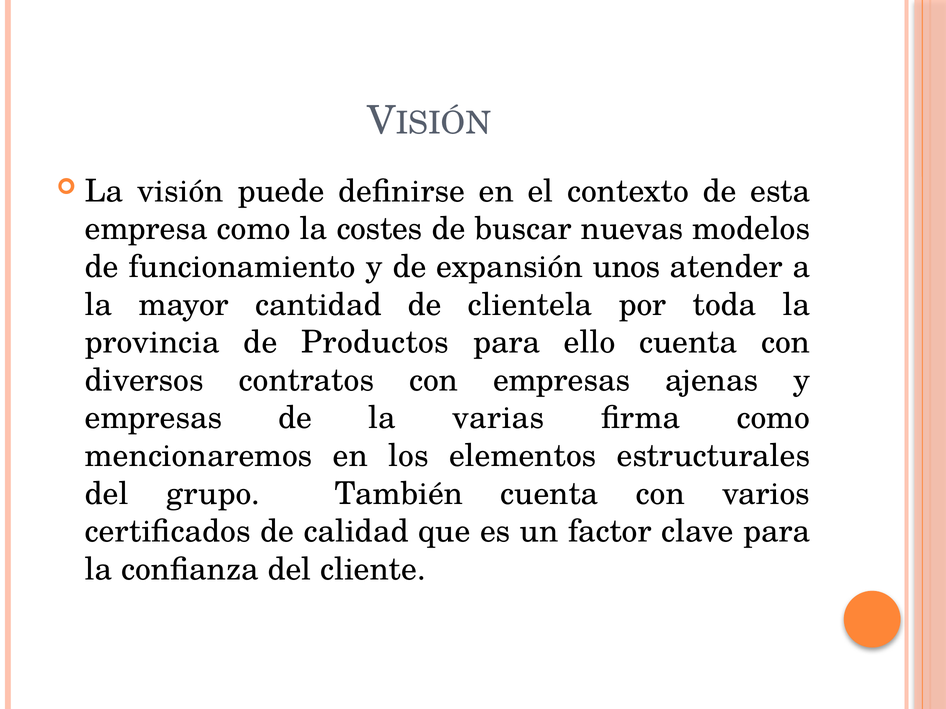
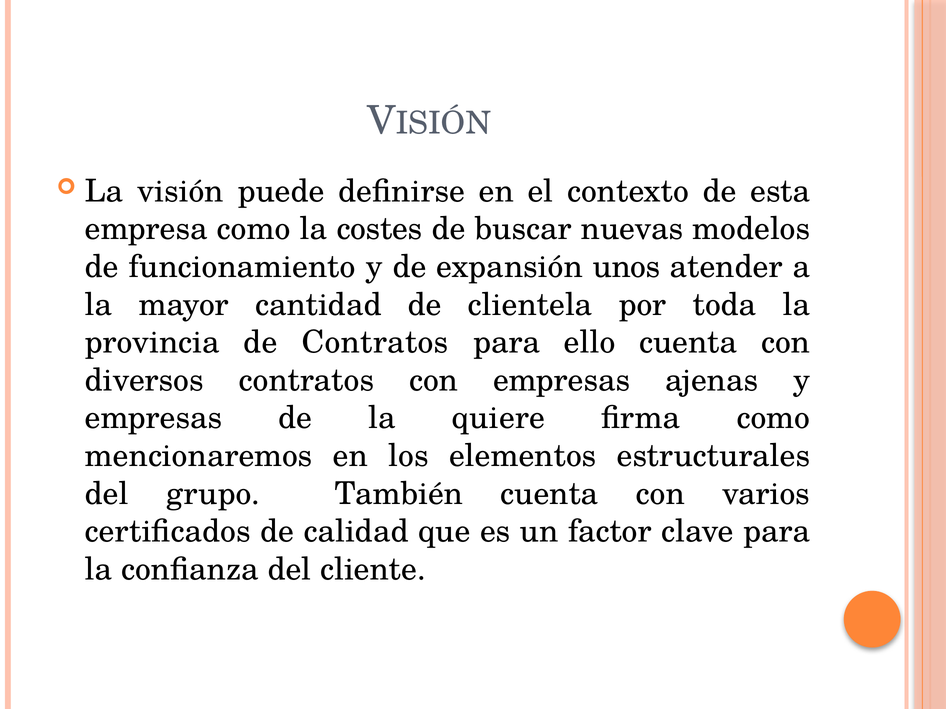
de Productos: Productos -> Contratos
varias: varias -> quiere
